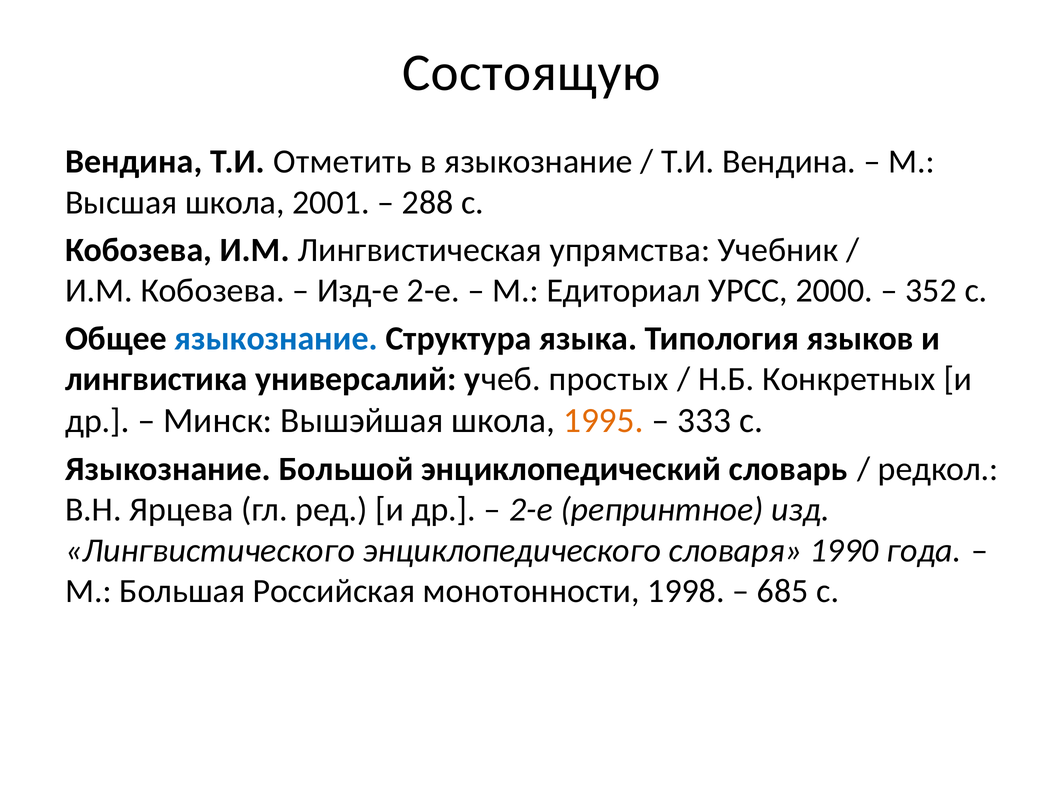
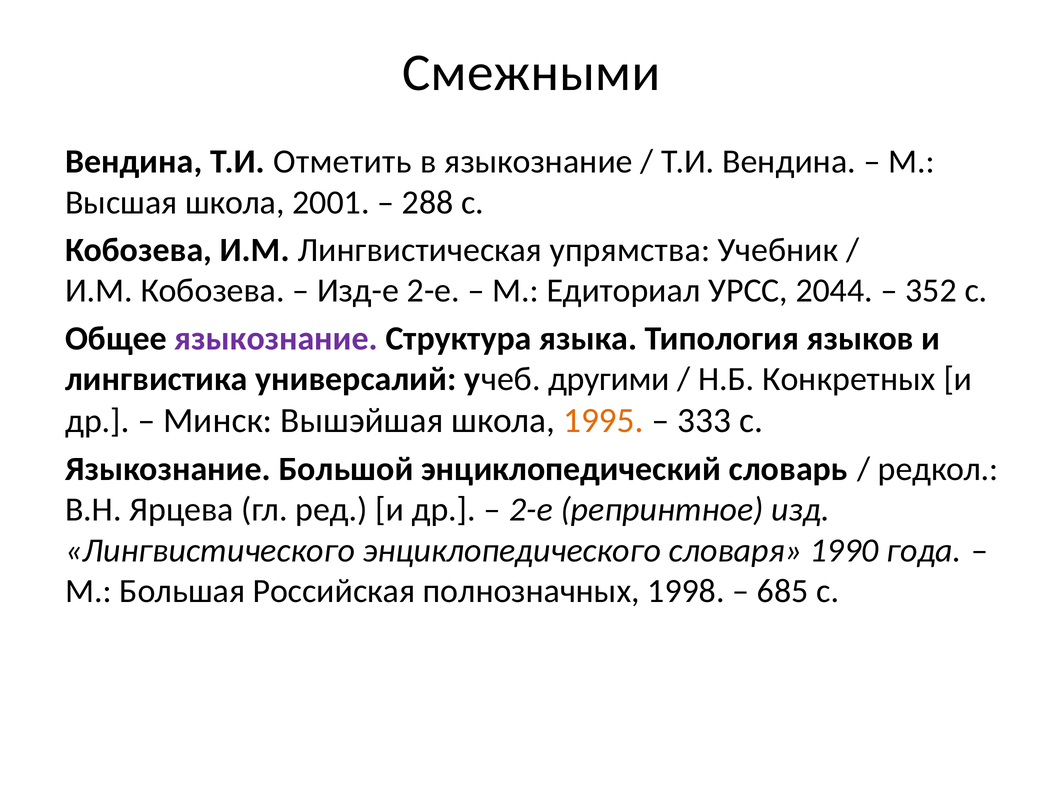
Состоящую: Состоящую -> Смежными
2000: 2000 -> 2044
языкознание at (276, 338) colour: blue -> purple
простых: простых -> другими
монотонности: монотонности -> полнозначных
